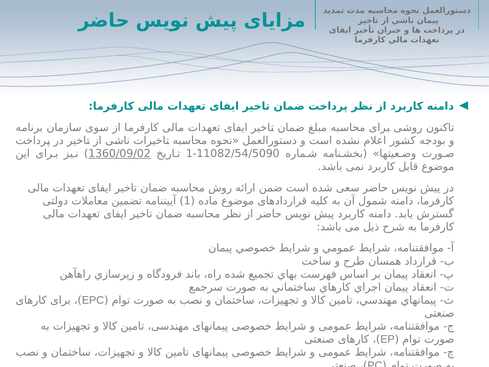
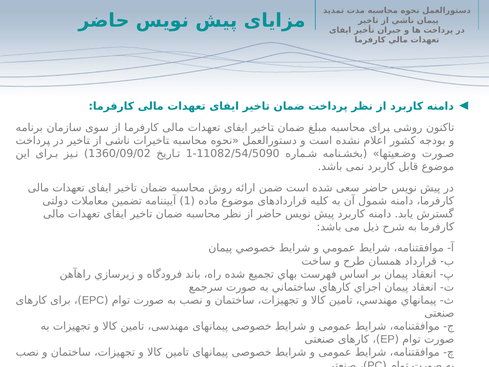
1360/09/02 underline: present -> none
